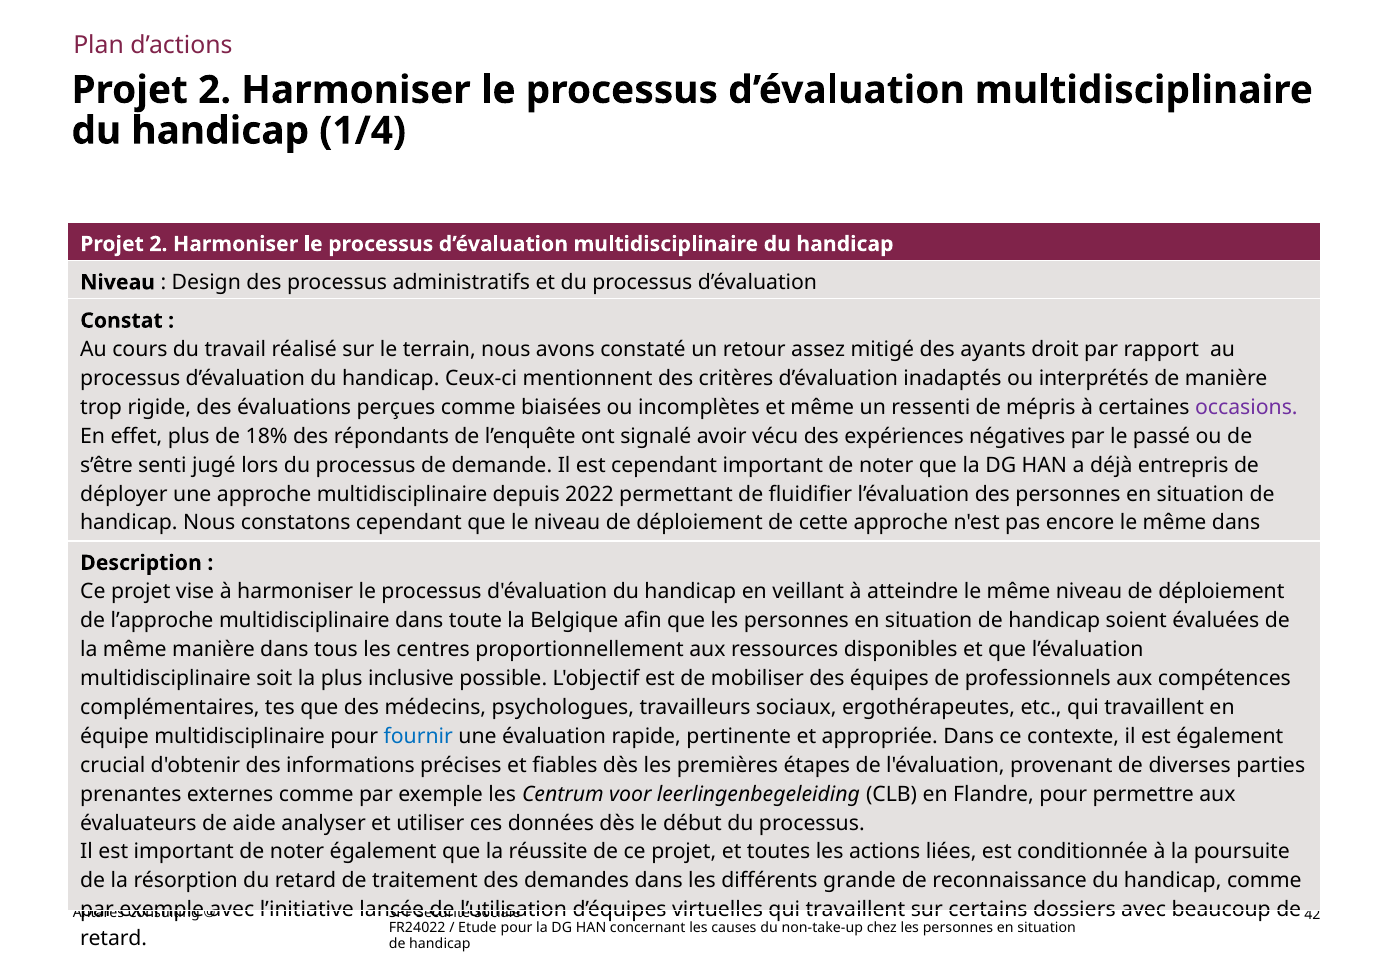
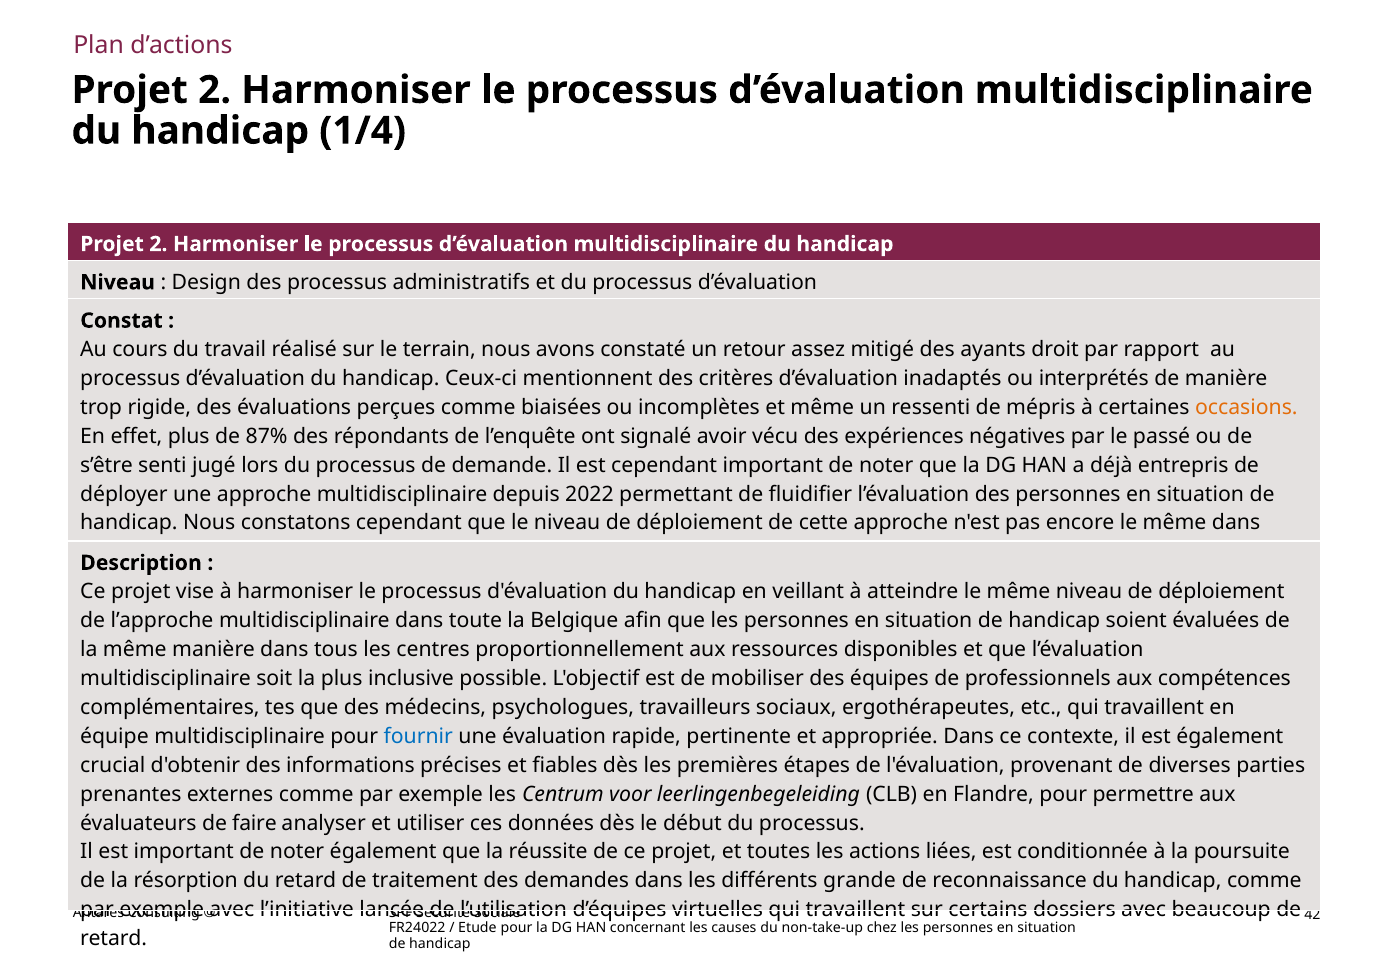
occasions colour: purple -> orange
18%: 18% -> 87%
aide: aide -> faire
